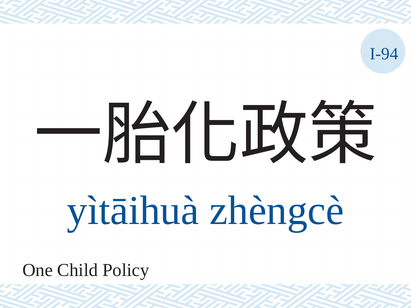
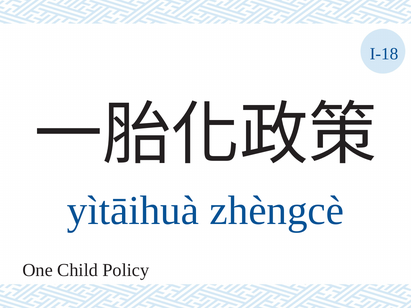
I-94: I-94 -> I-18
